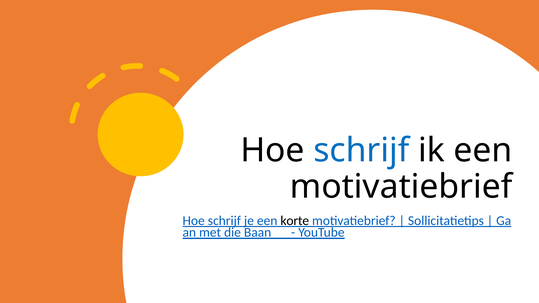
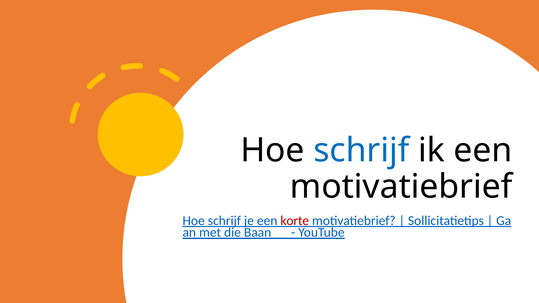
korte colour: black -> red
